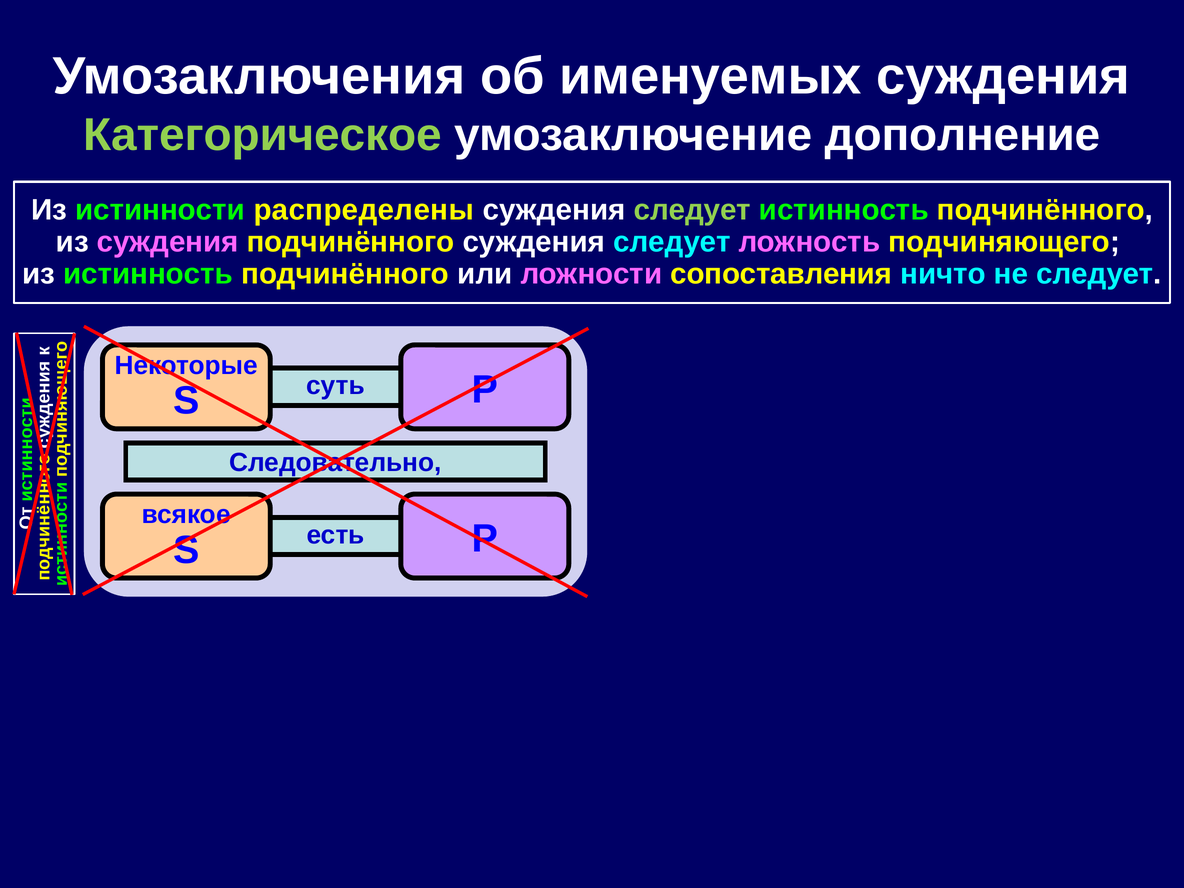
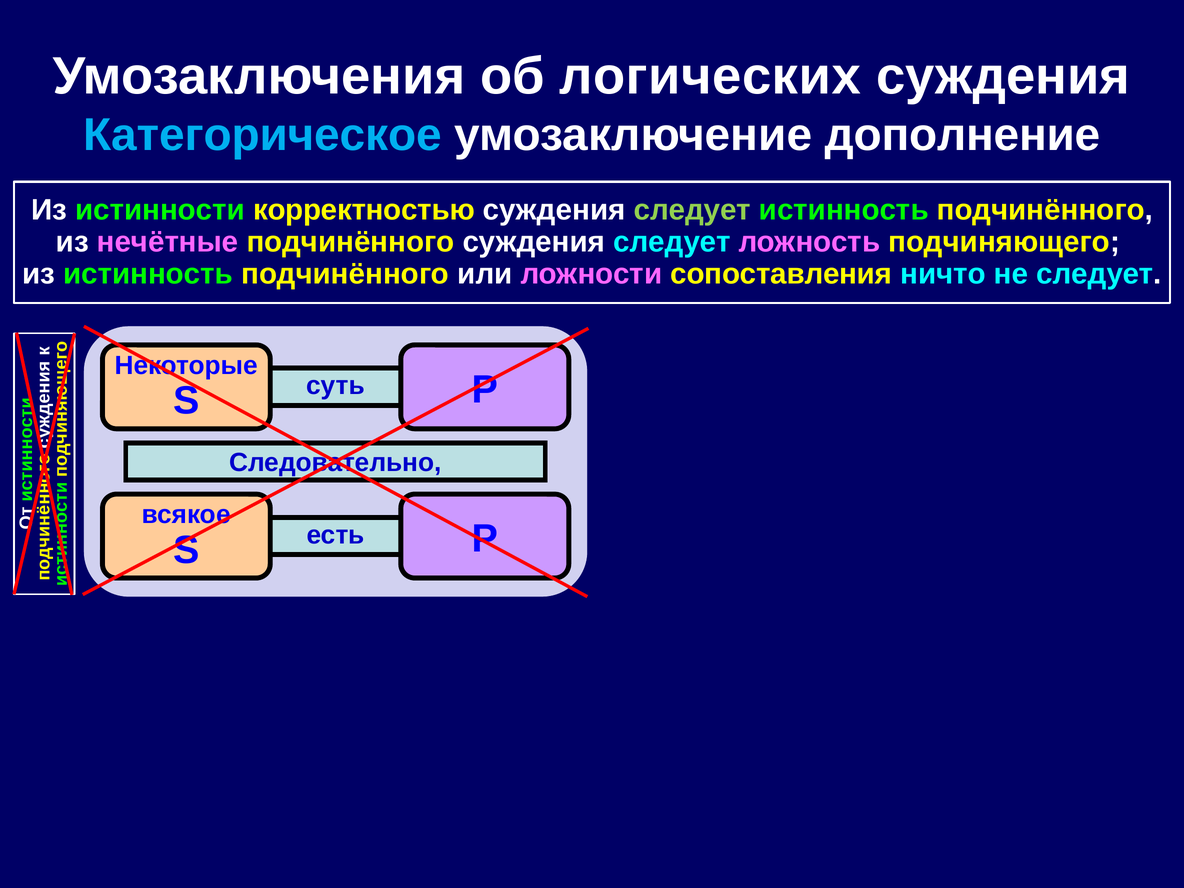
именуемых: именуемых -> логических
Категорическое colour: light green -> light blue
распределены: распределены -> корректностью
из суждения: суждения -> нечётные
